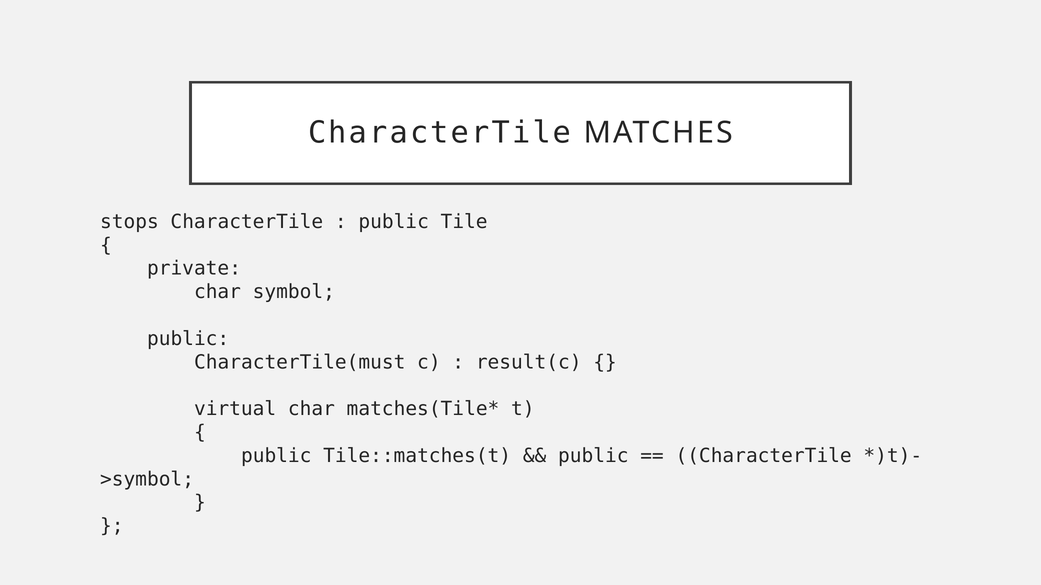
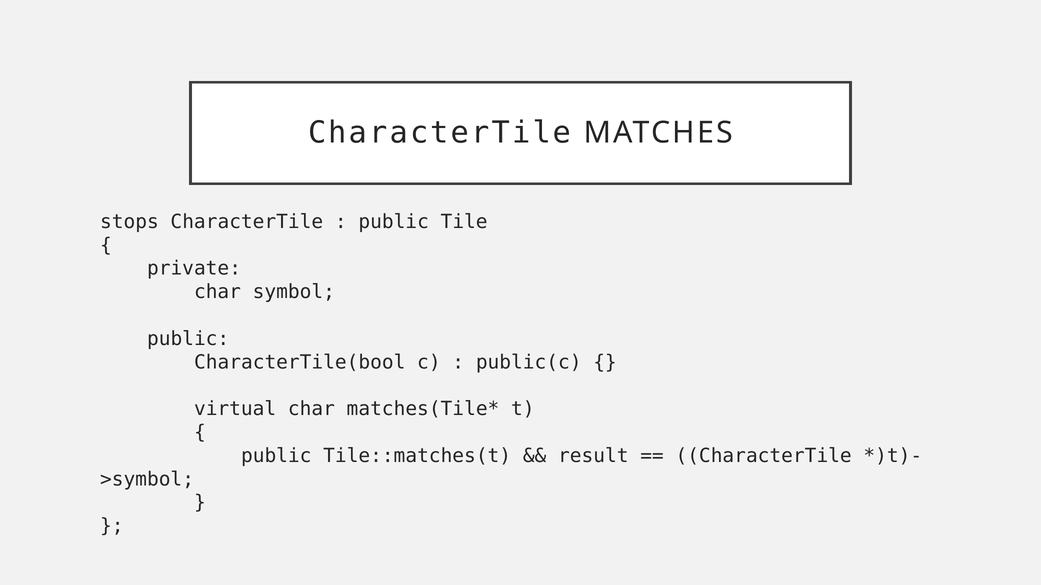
CharacterTile(must: CharacterTile(must -> CharacterTile(bool
result(c: result(c -> public(c
public at (593, 456): public -> result
